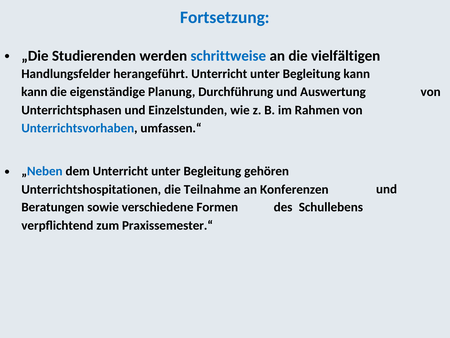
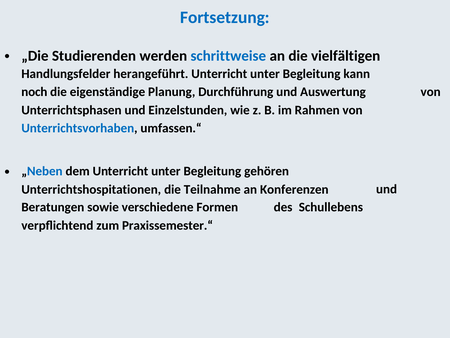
kann at (34, 92): kann -> noch
